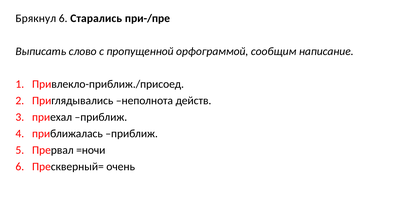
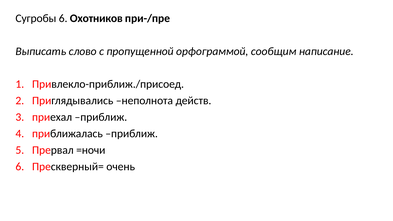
Брякнул: Брякнул -> Сугробы
Старались: Старались -> Охотников
